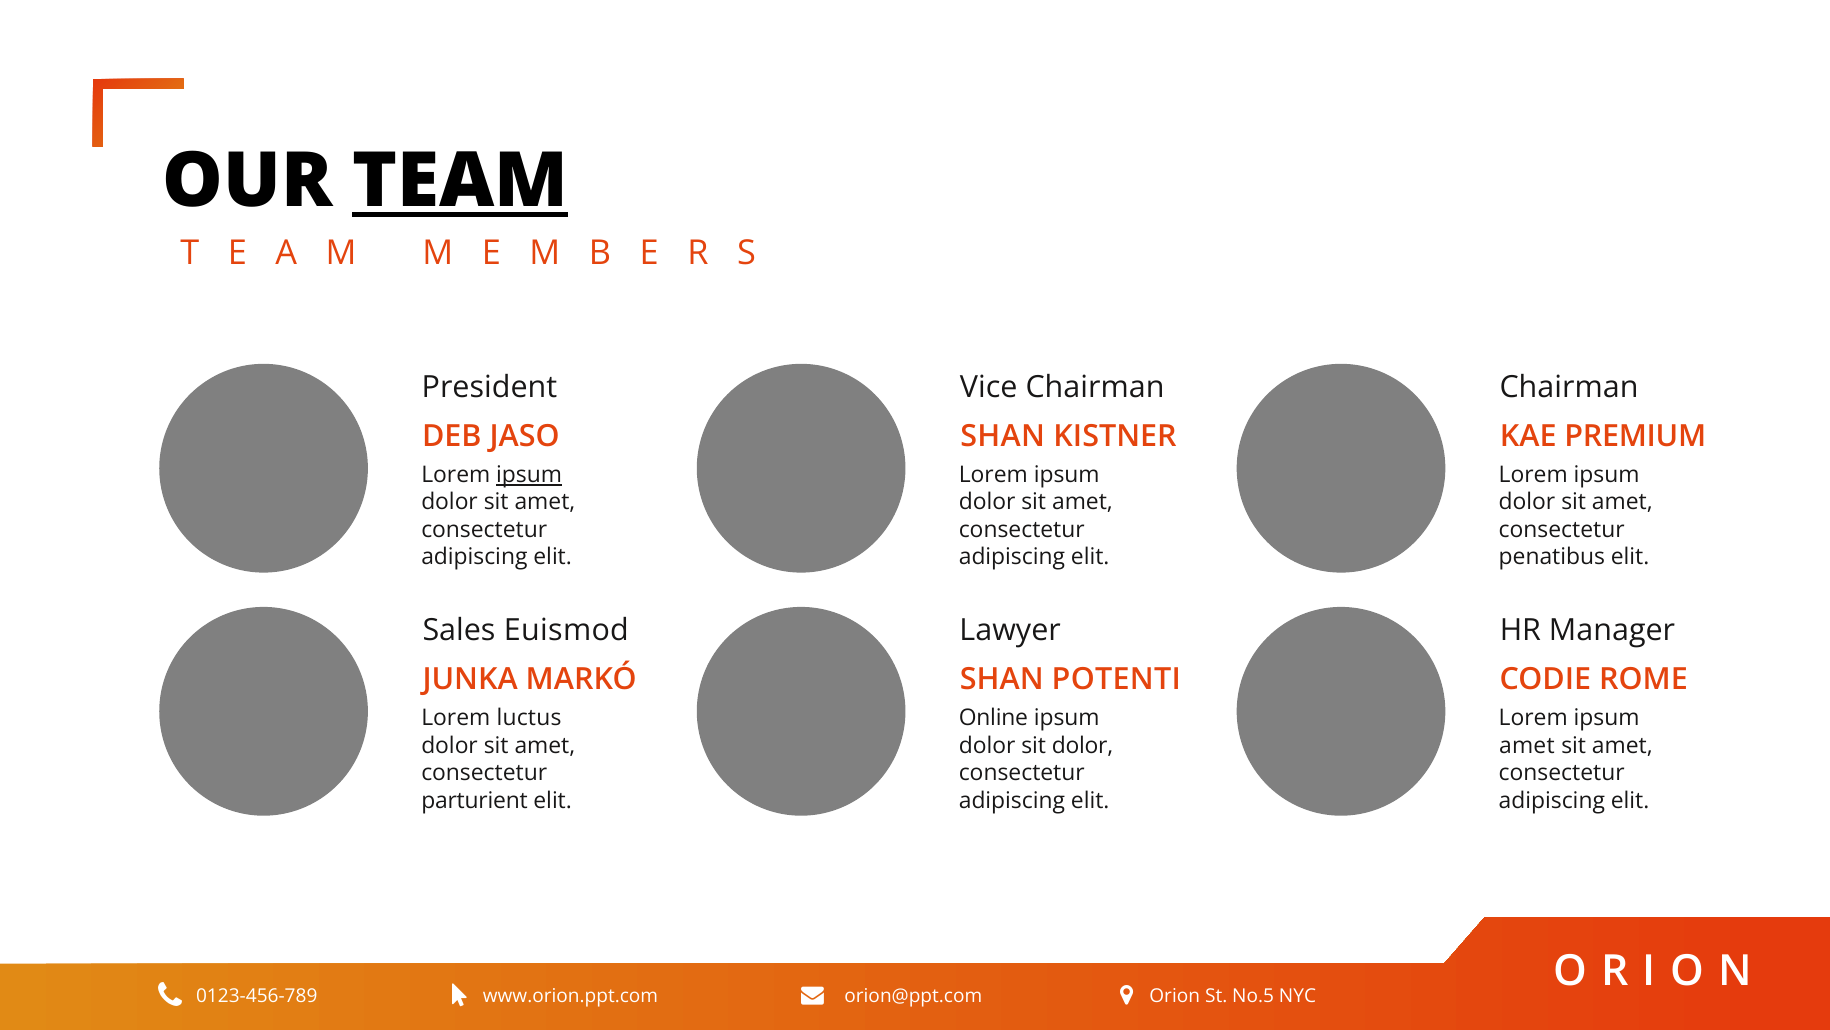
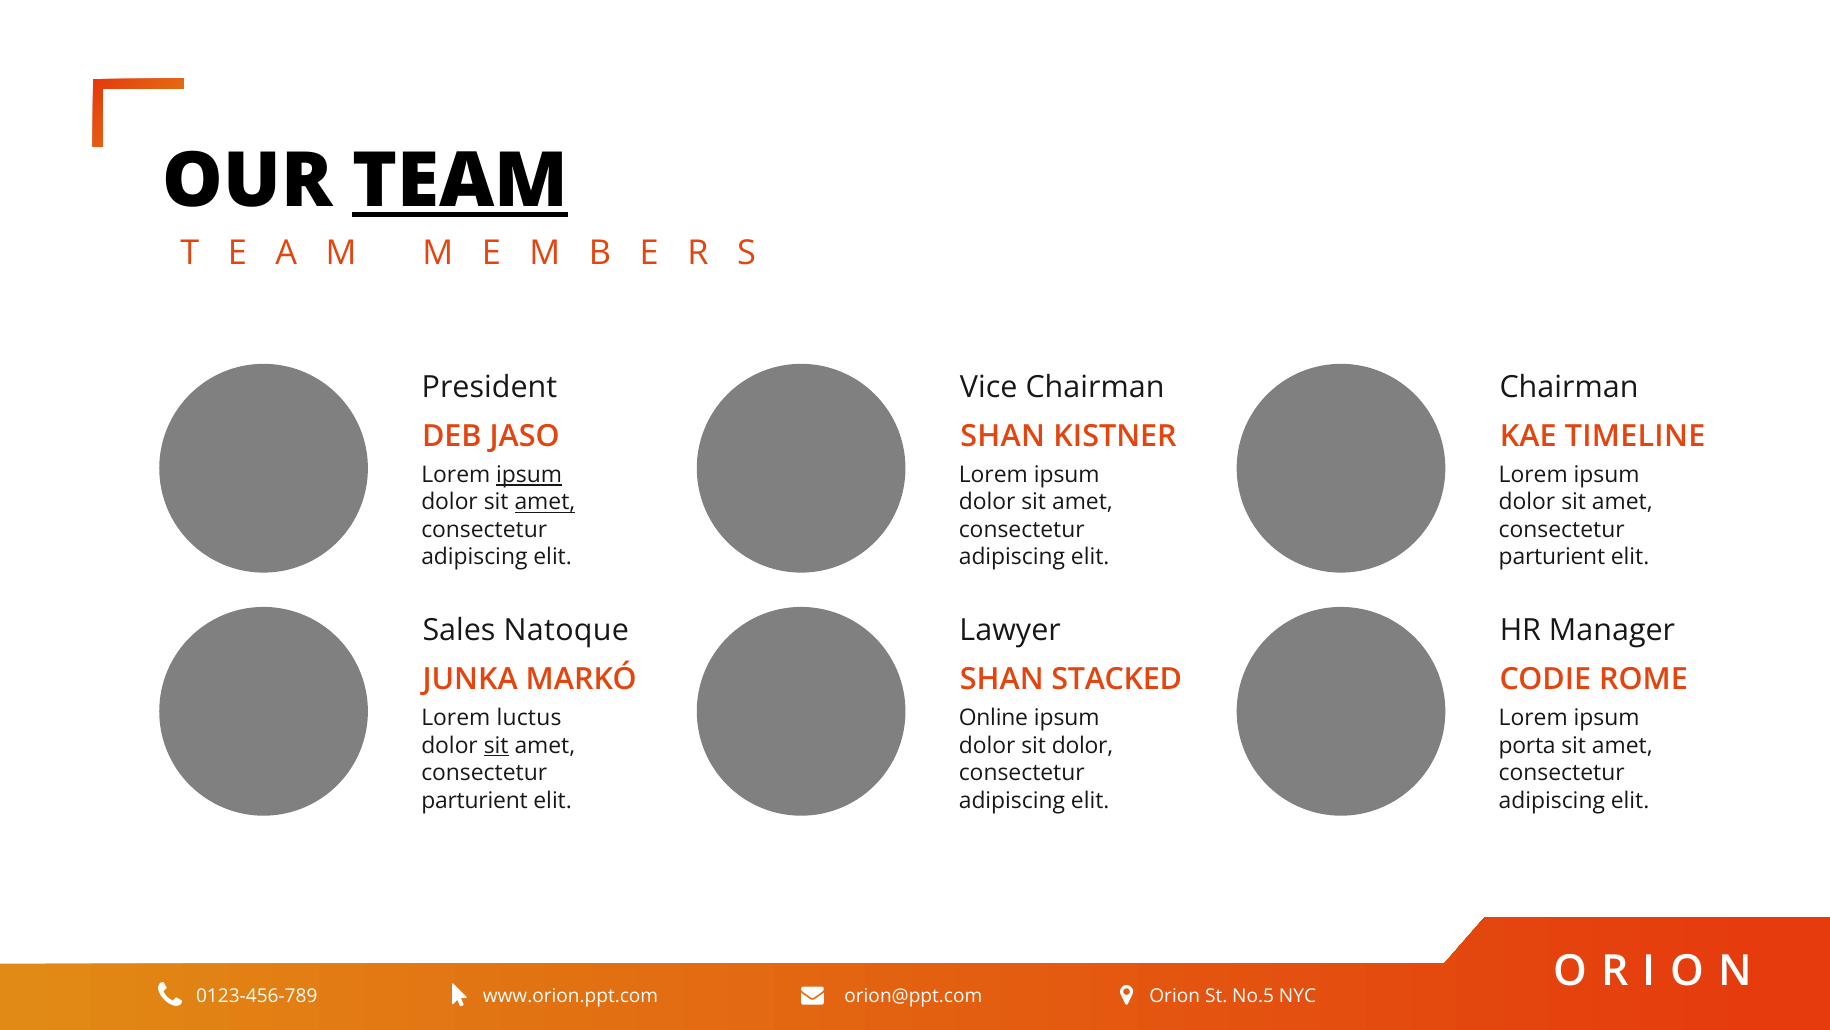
PREMIUM: PREMIUM -> TIMELINE
amet at (545, 502) underline: none -> present
penatibus at (1552, 557): penatibus -> parturient
Euismod: Euismod -> Natoque
POTENTI: POTENTI -> STACKED
sit at (496, 745) underline: none -> present
amet at (1527, 745): amet -> porta
